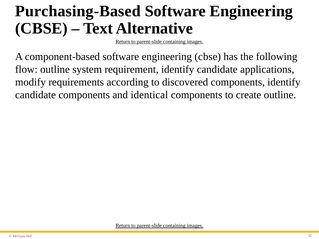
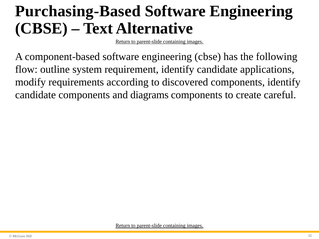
identical: identical -> diagrams
create outline: outline -> careful
